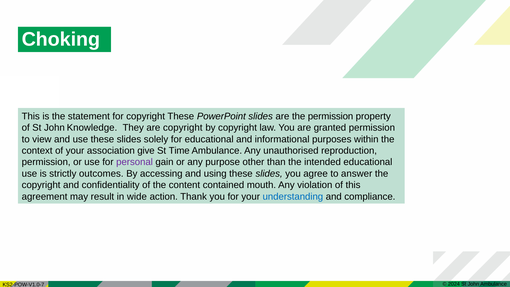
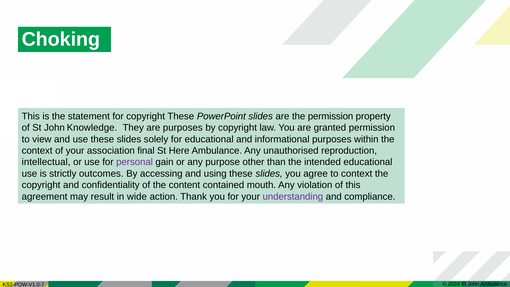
are copyright: copyright -> purposes
give: give -> final
Time: Time -> Here
permission at (46, 162): permission -> intellectual
to answer: answer -> context
understanding colour: blue -> purple
